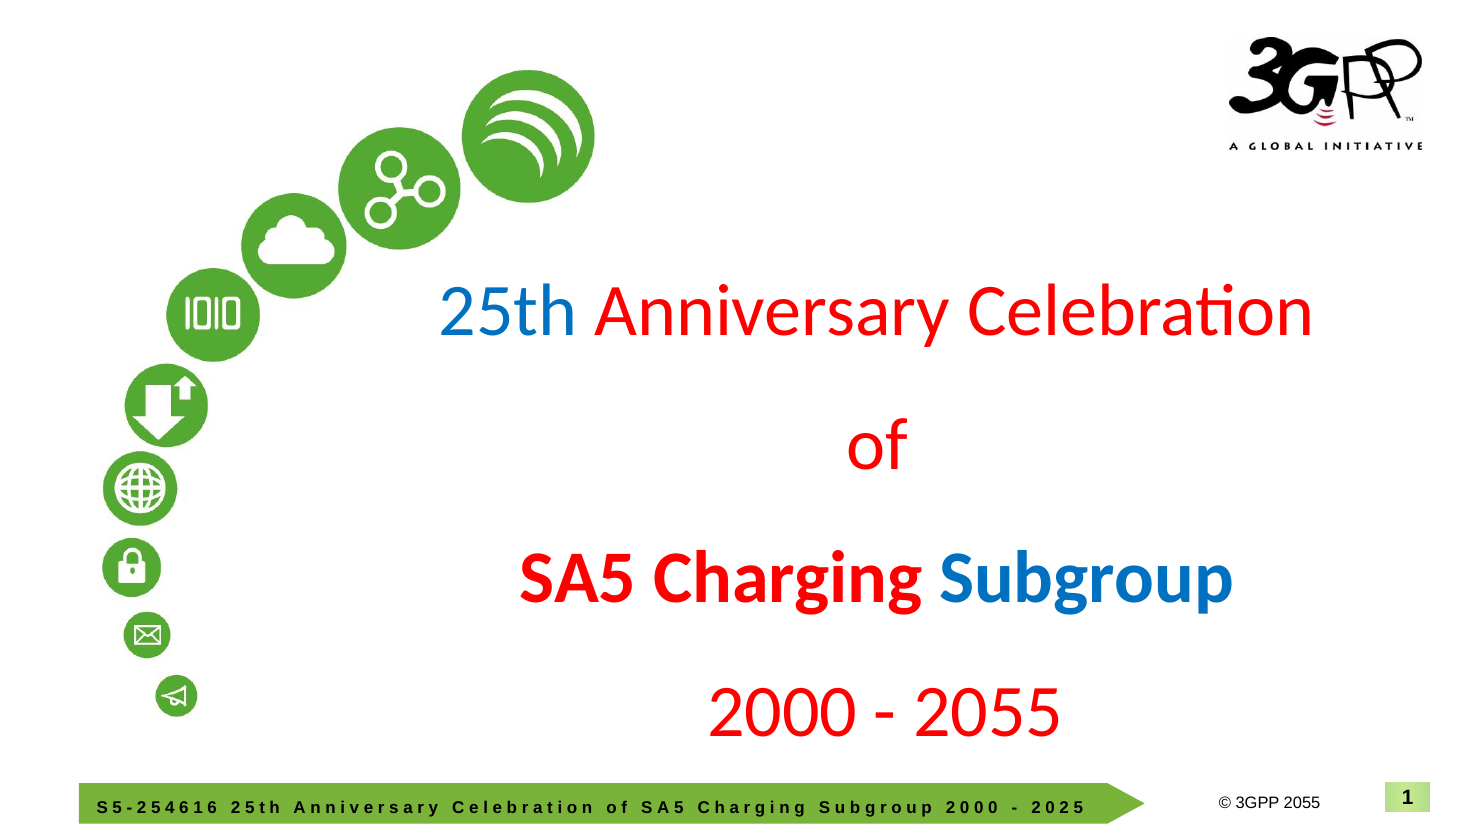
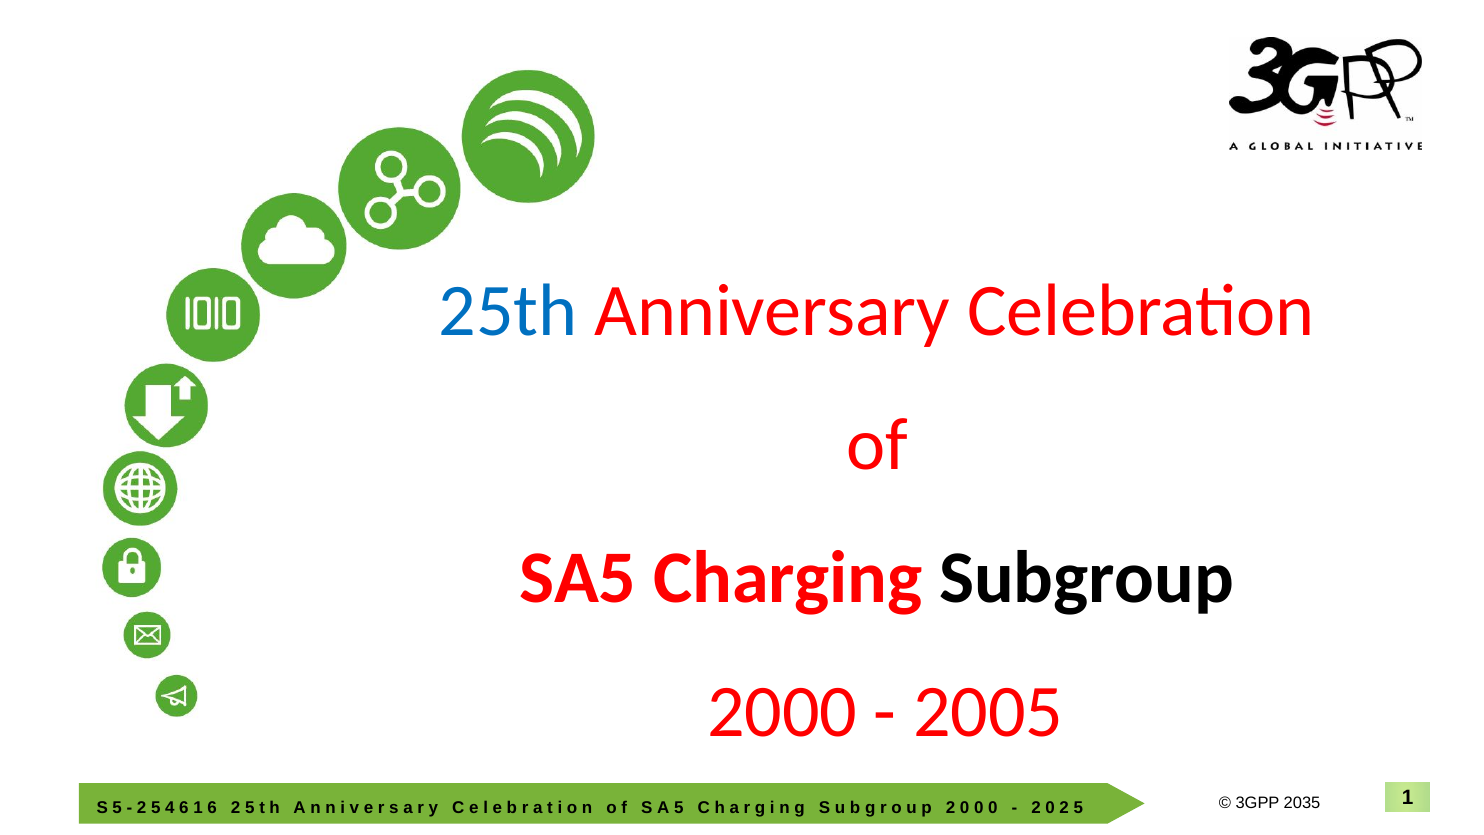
Subgroup colour: blue -> black
2055 at (988, 712): 2055 -> 2005
2055 at (1302, 803): 2055 -> 2035
